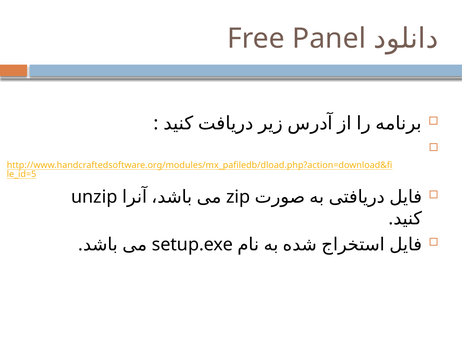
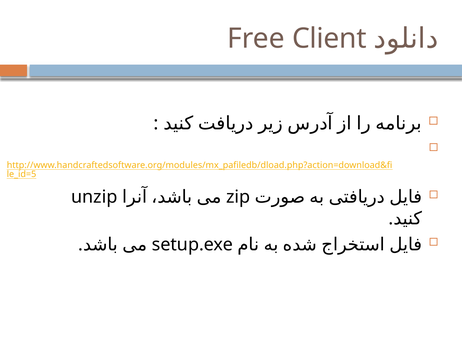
Panel: Panel -> Client
